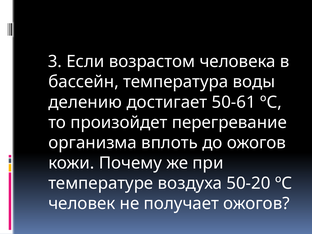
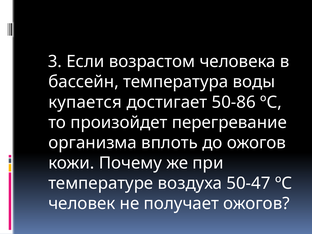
делению: делению -> купается
50-61: 50-61 -> 50-86
50-20: 50-20 -> 50-47
